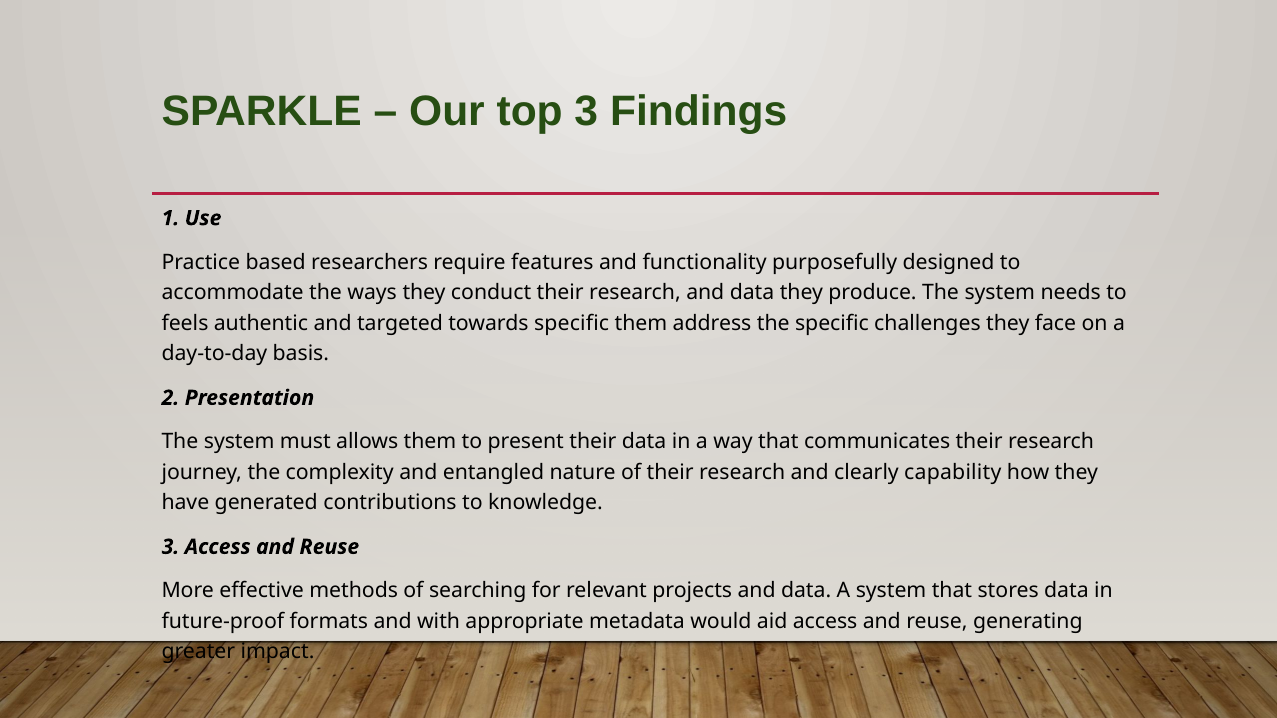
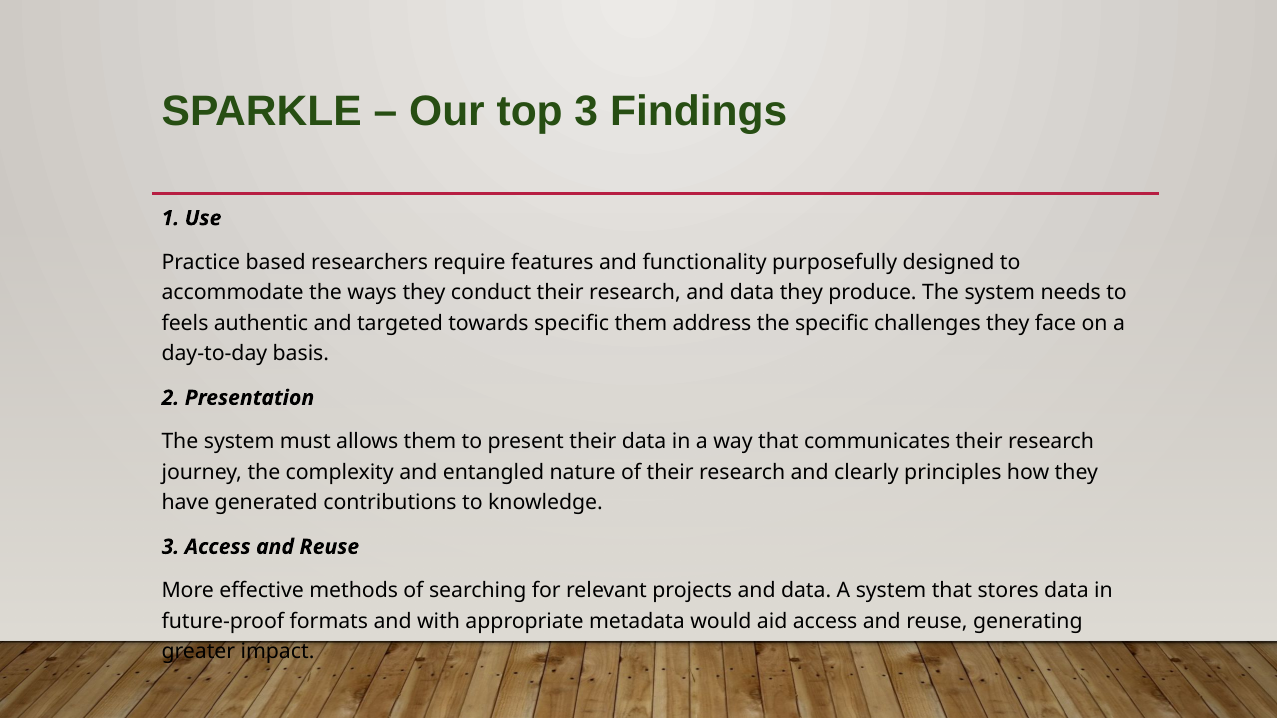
capability: capability -> principles
